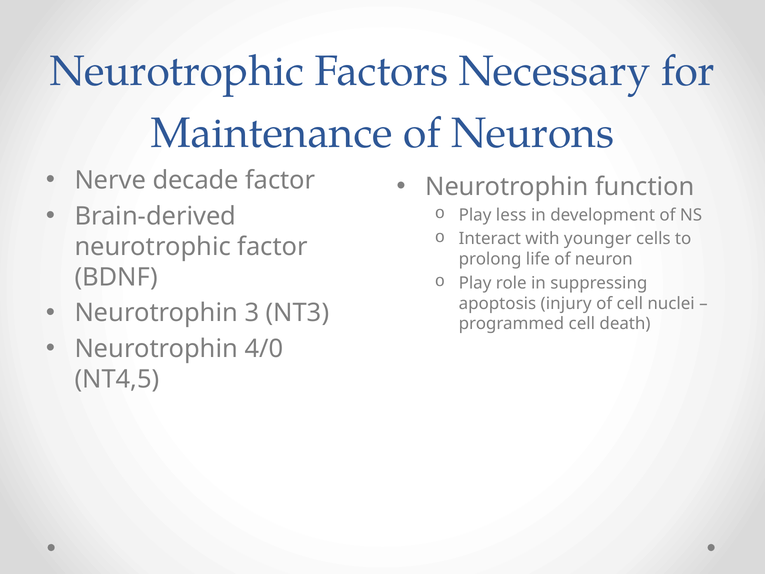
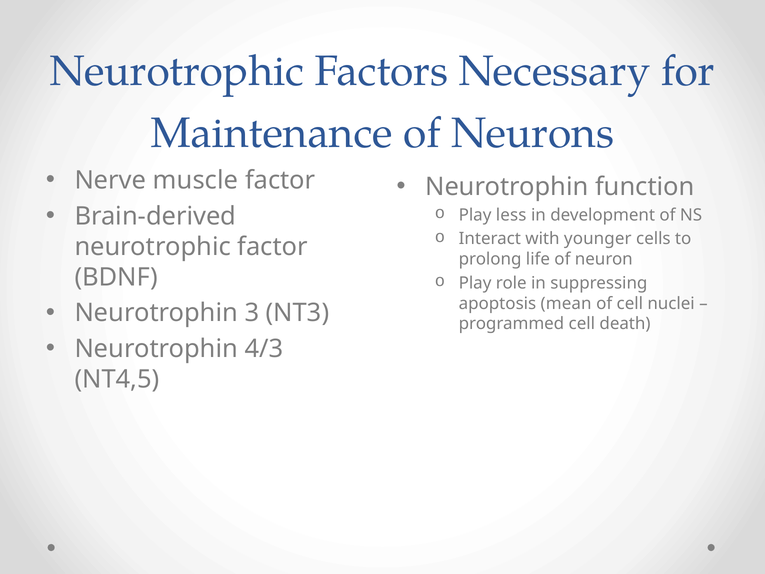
decade: decade -> muscle
injury: injury -> mean
4/0: 4/0 -> 4/3
